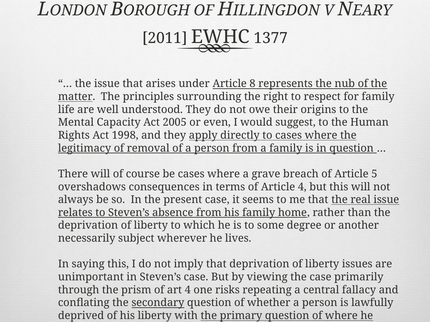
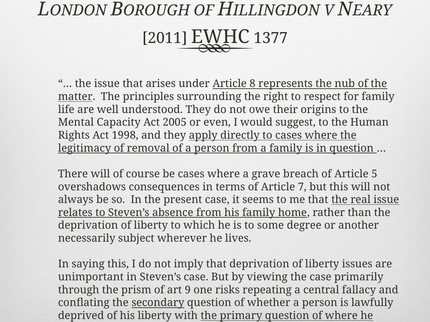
Article 4: 4 -> 7
art 4: 4 -> 9
